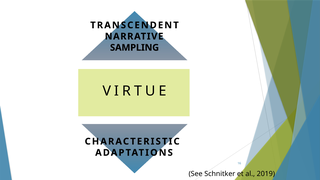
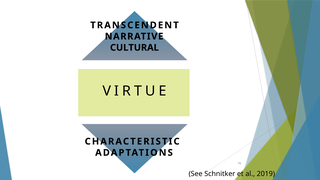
SAMPLING: SAMPLING -> CULTURAL
